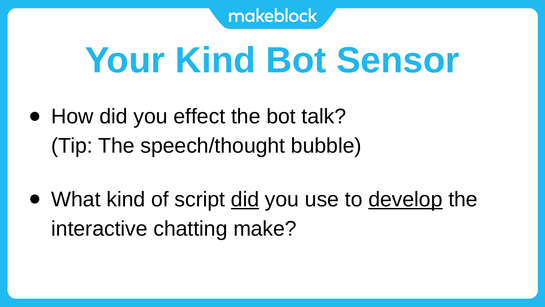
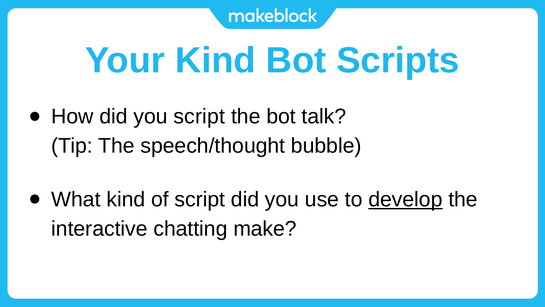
Sensor: Sensor -> Scripts
you effect: effect -> script
did at (245, 199) underline: present -> none
